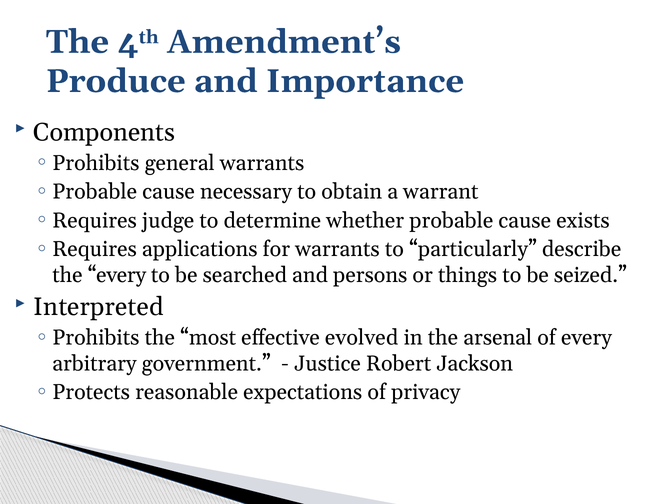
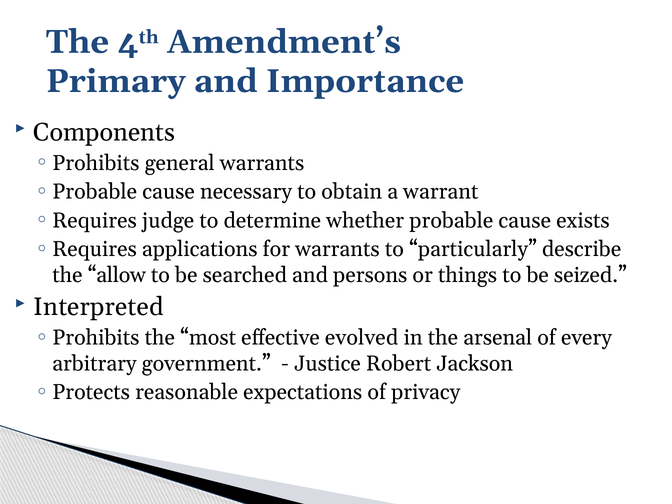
Produce: Produce -> Primary
the every: every -> allow
